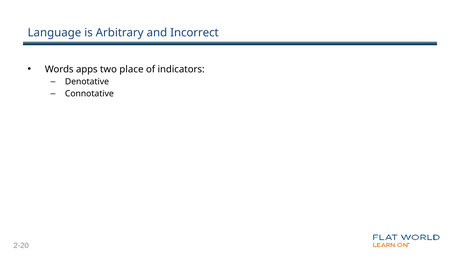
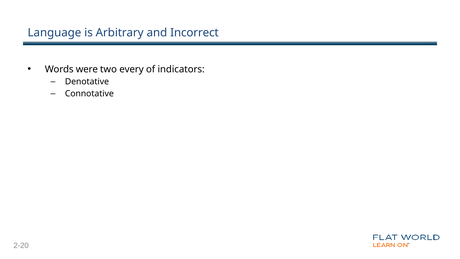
apps: apps -> were
place: place -> every
